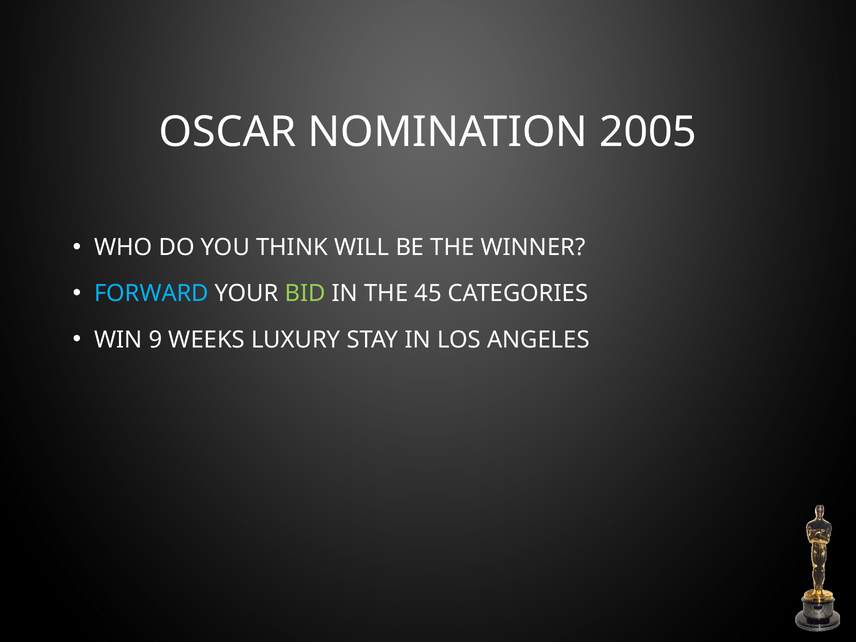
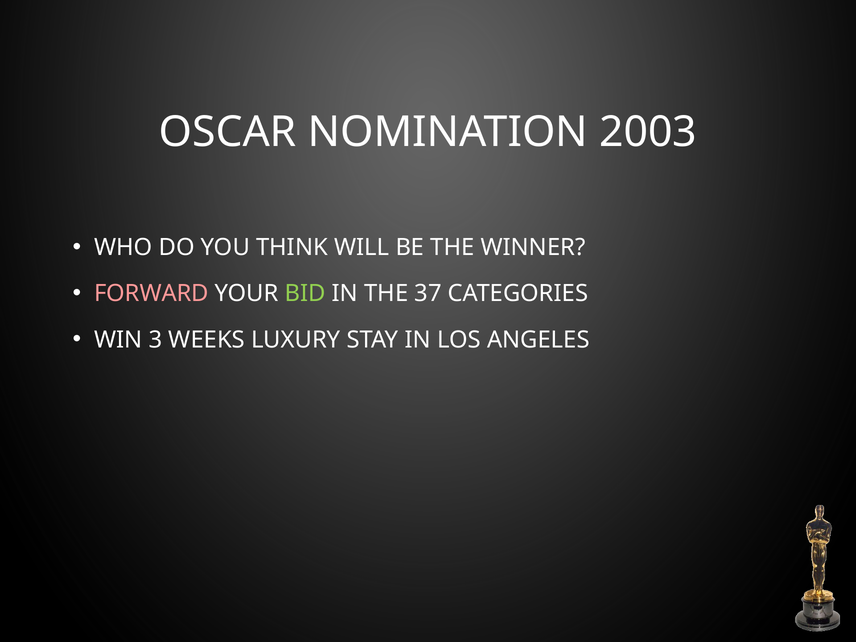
2005: 2005 -> 2003
FORWARD colour: light blue -> pink
45: 45 -> 37
9: 9 -> 3
